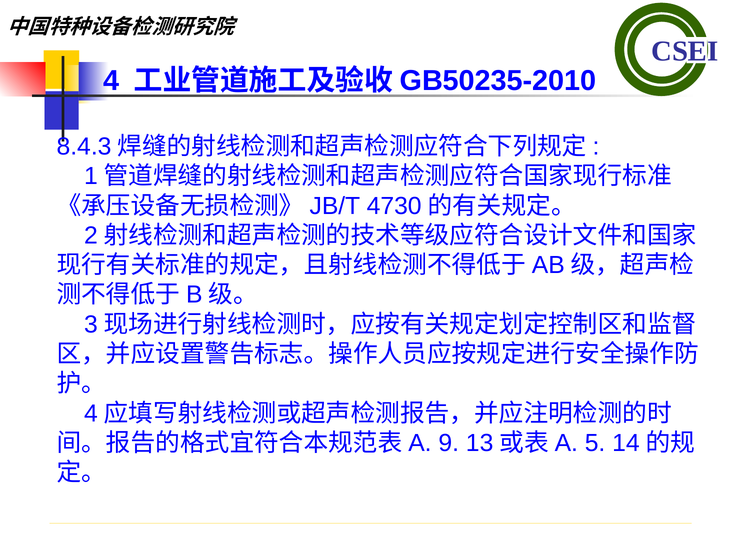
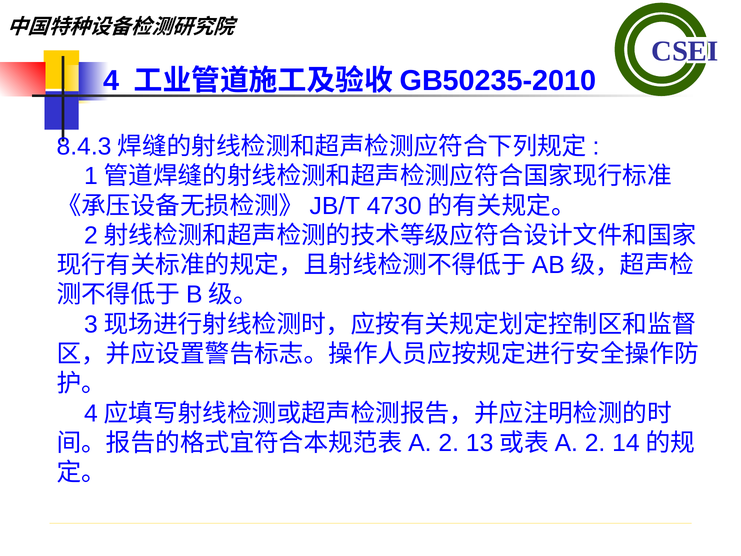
9 at (449, 443): 9 -> 2
5 at (595, 443): 5 -> 2
